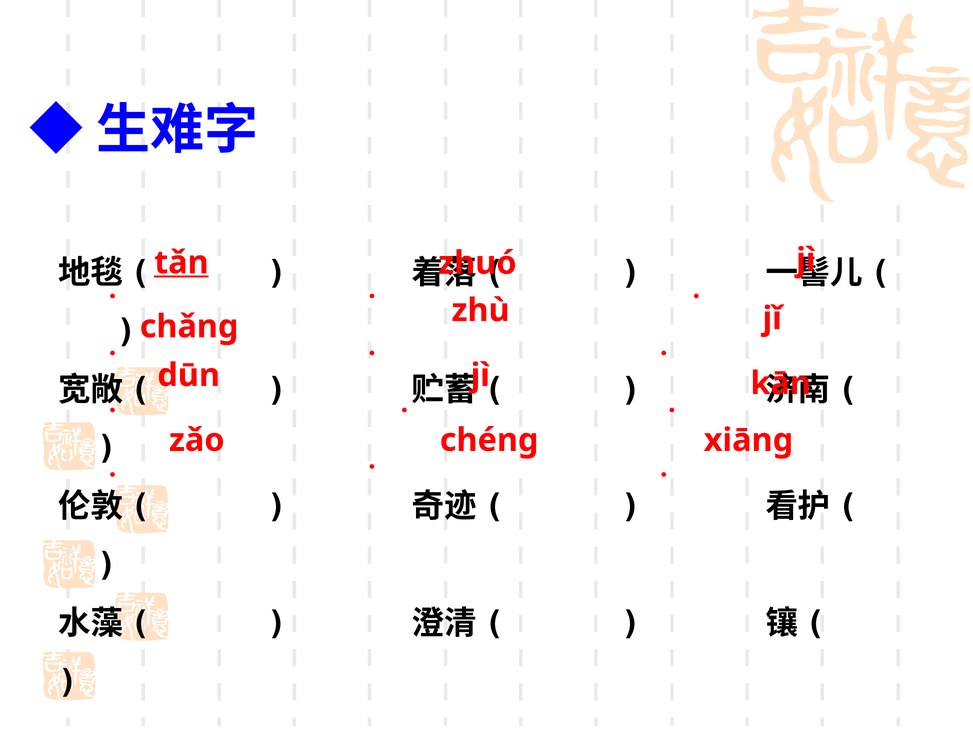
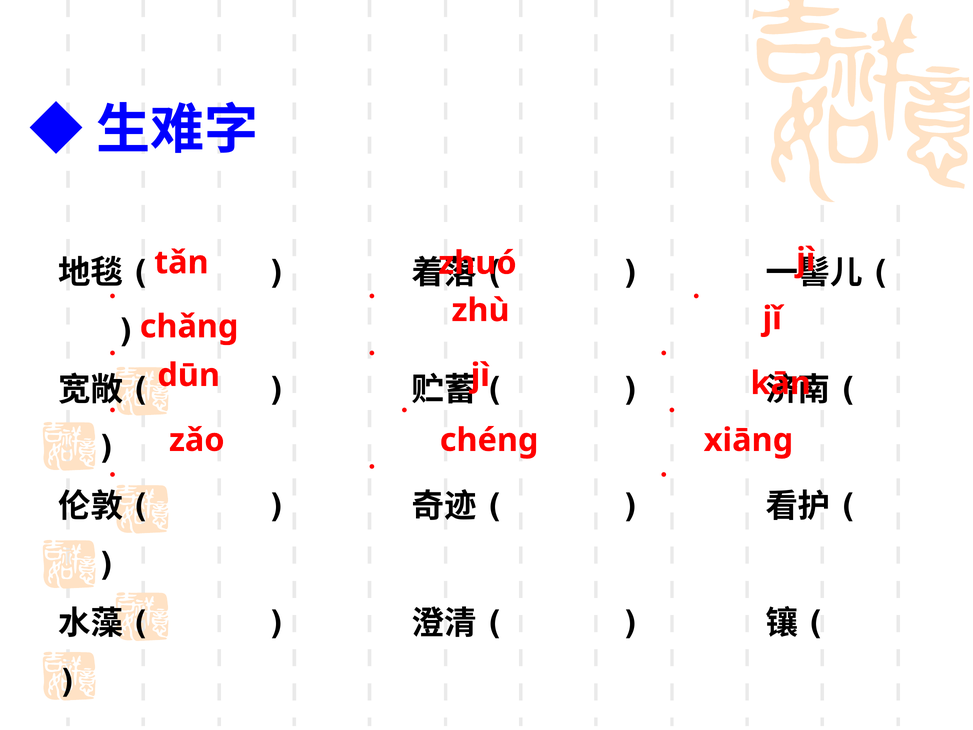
tǎn underline: present -> none
